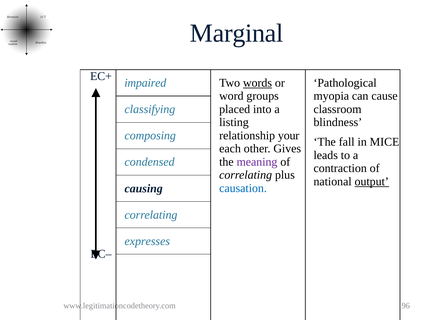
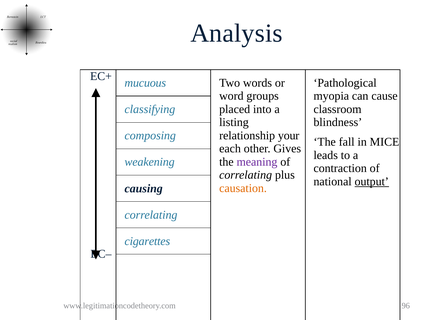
Marginal: Marginal -> Analysis
impaired: impaired -> mucuous
words underline: present -> none
condensed: condensed -> weakening
causation colour: blue -> orange
expresses: expresses -> cigarettes
